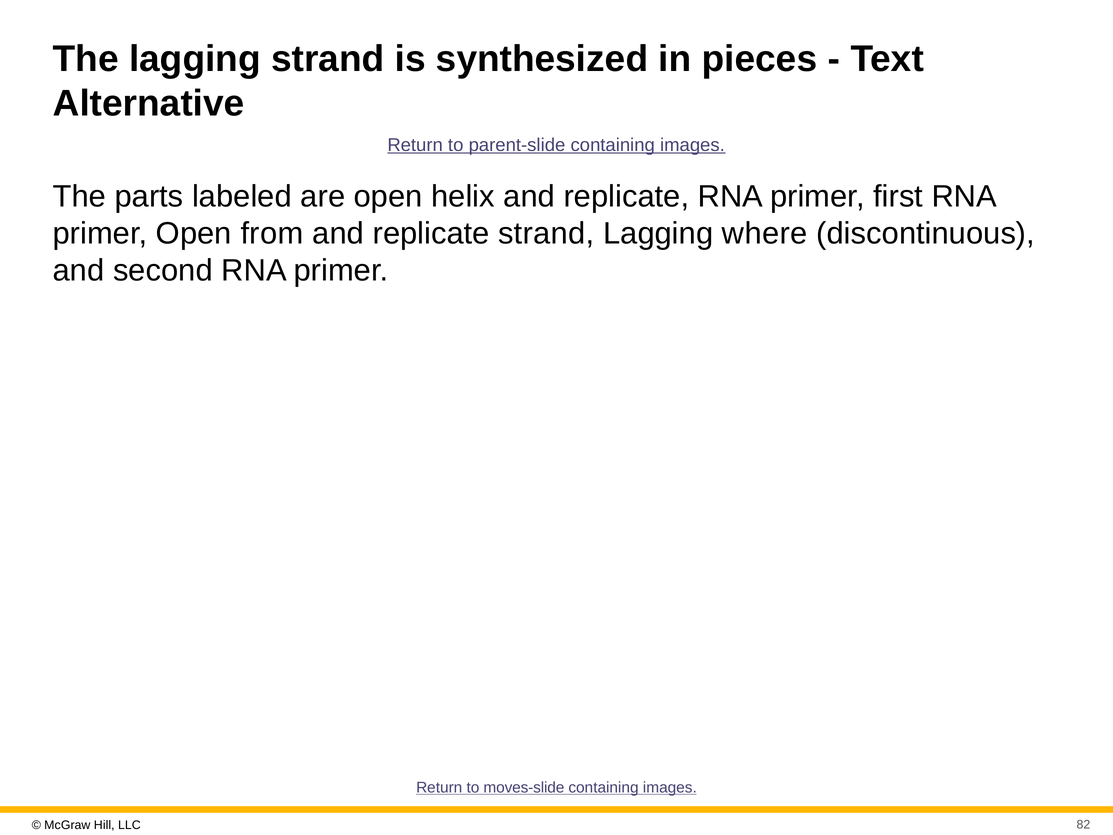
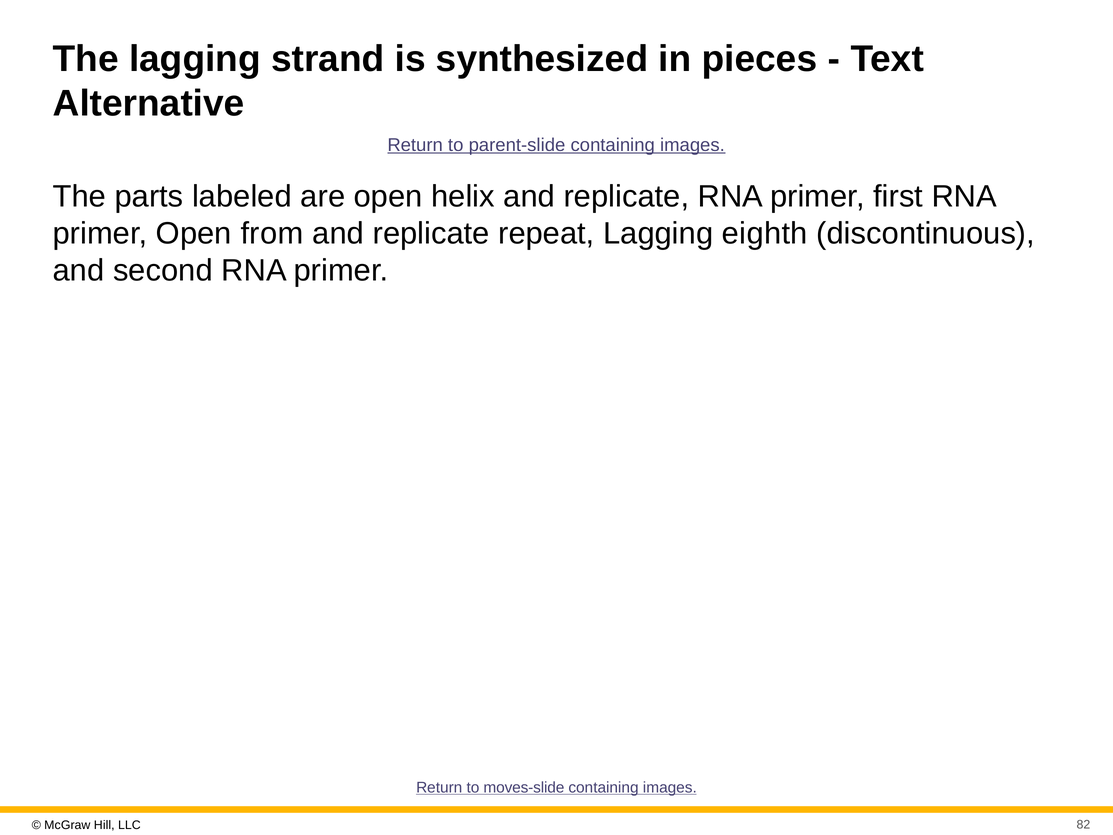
replicate strand: strand -> repeat
where: where -> eighth
